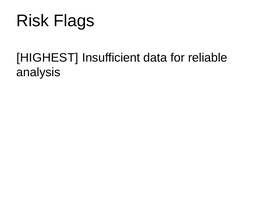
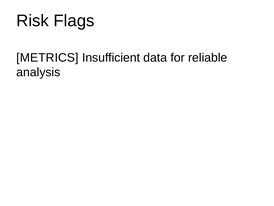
HIGHEST: HIGHEST -> METRICS
